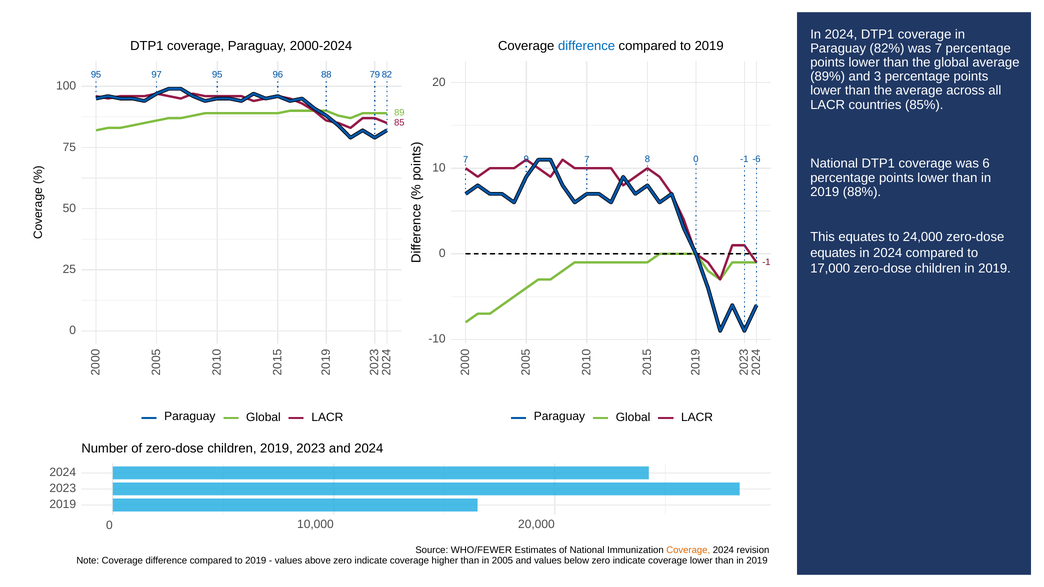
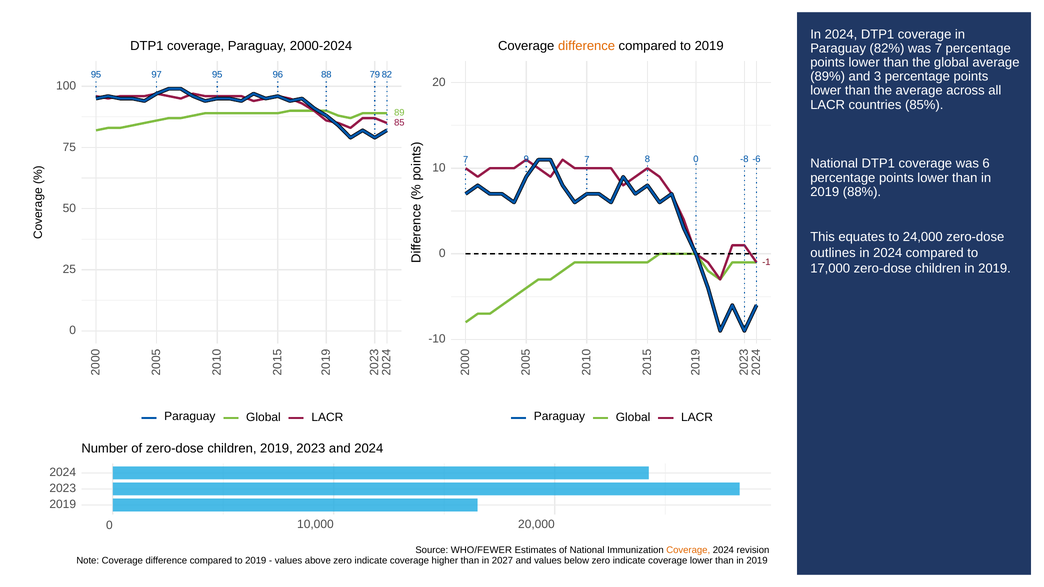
difference at (587, 46) colour: blue -> orange
0 -1: -1 -> -8
equates at (833, 253): equates -> outlines
2005: 2005 -> 2027
